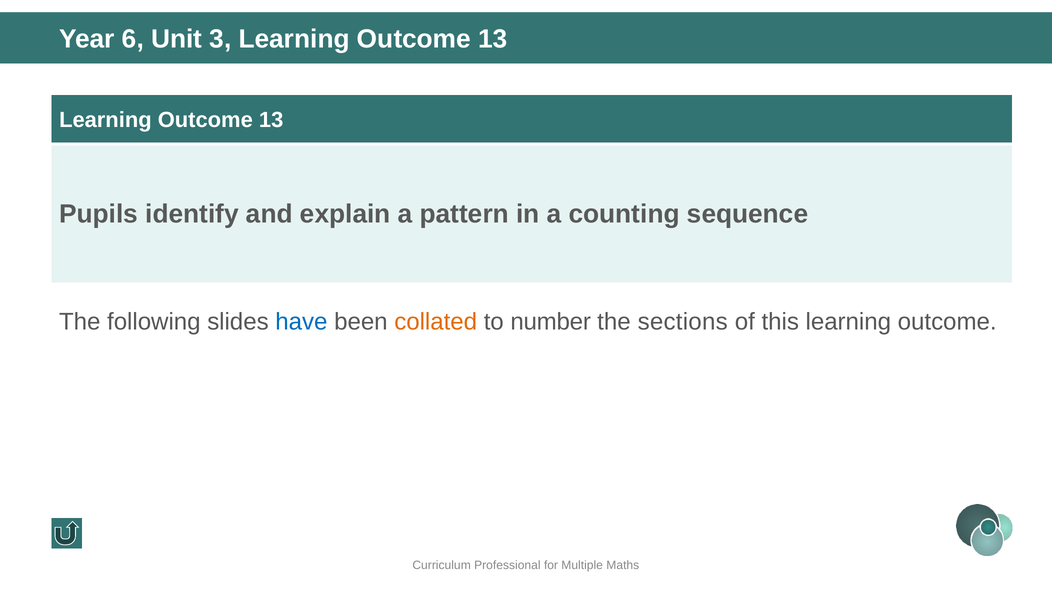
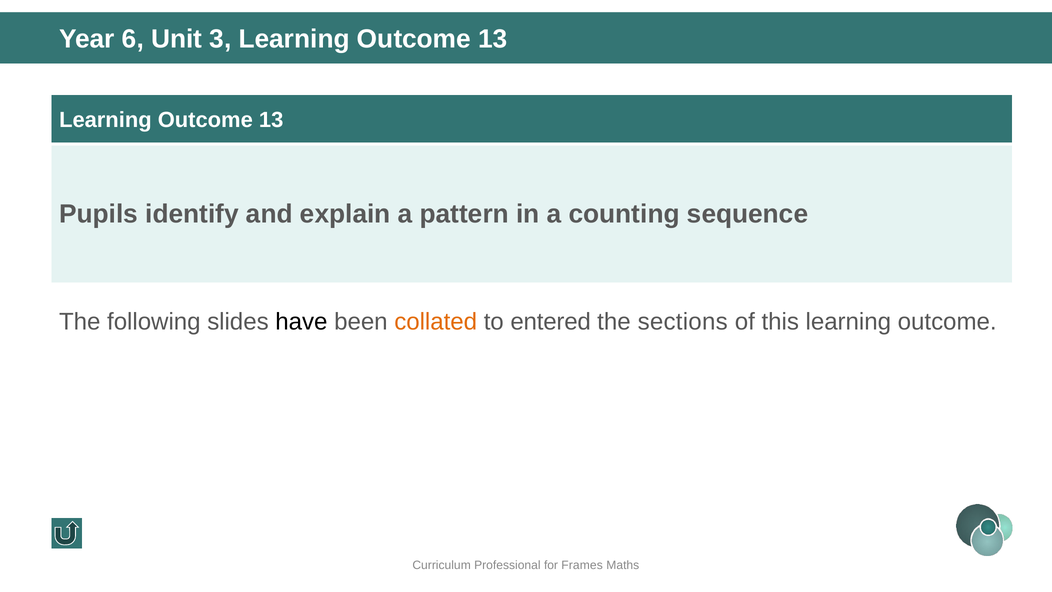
have colour: blue -> black
number: number -> entered
Multiple: Multiple -> Frames
